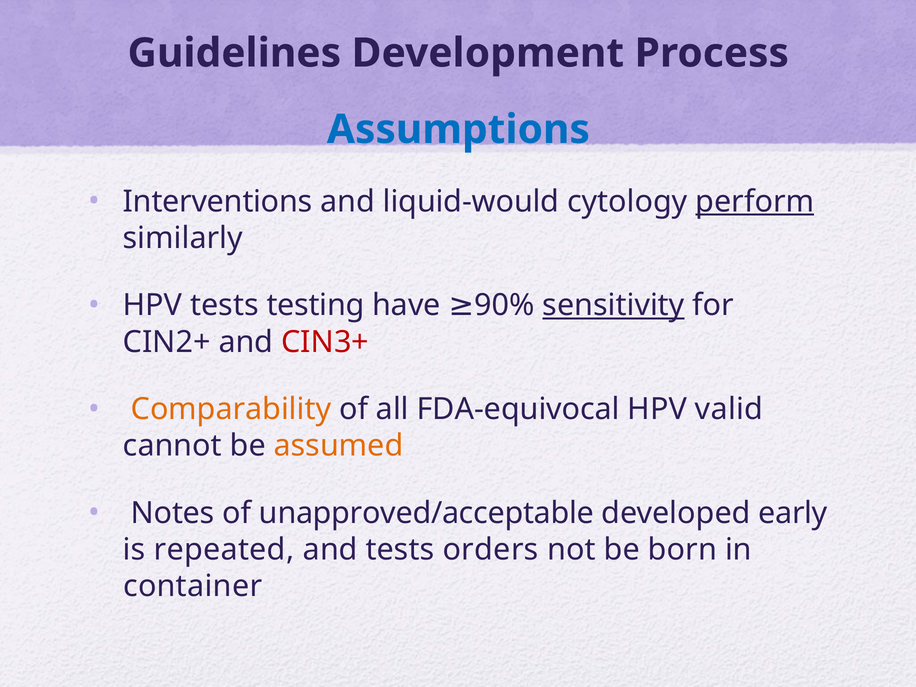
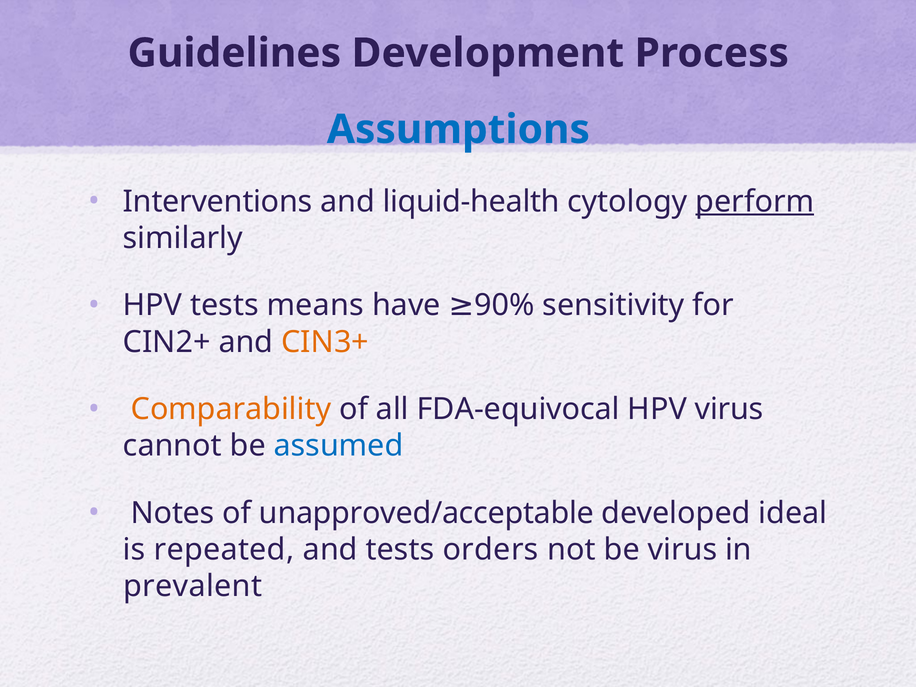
liquid-would: liquid-would -> liquid-health
testing: testing -> means
sensitivity underline: present -> none
CIN3+ colour: red -> orange
HPV valid: valid -> virus
assumed colour: orange -> blue
early: early -> ideal
be born: born -> virus
container: container -> prevalent
